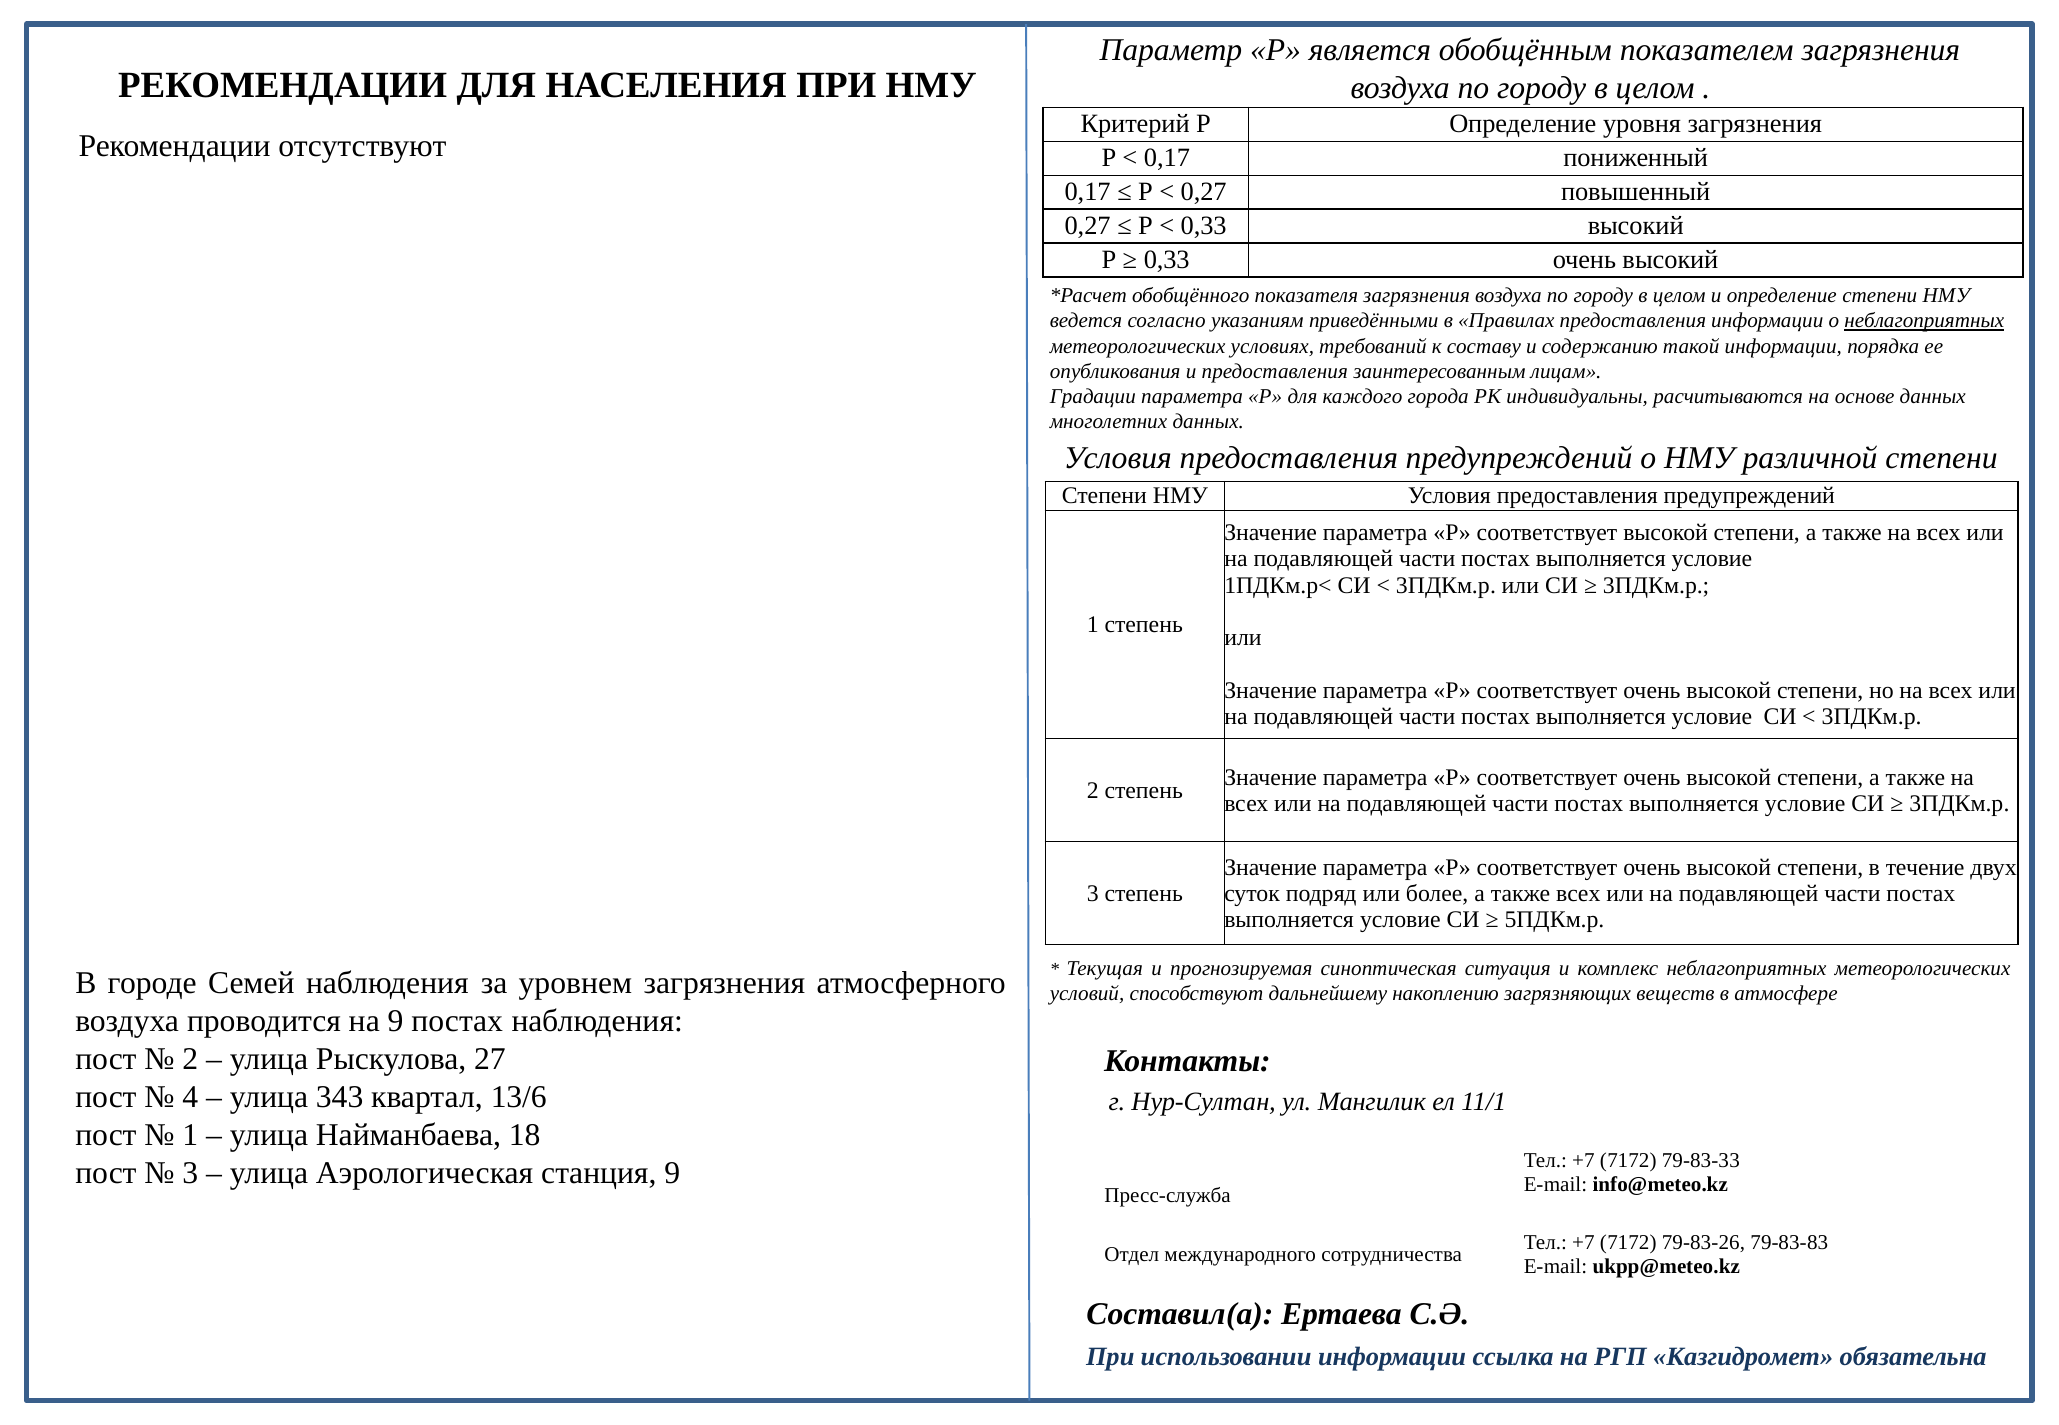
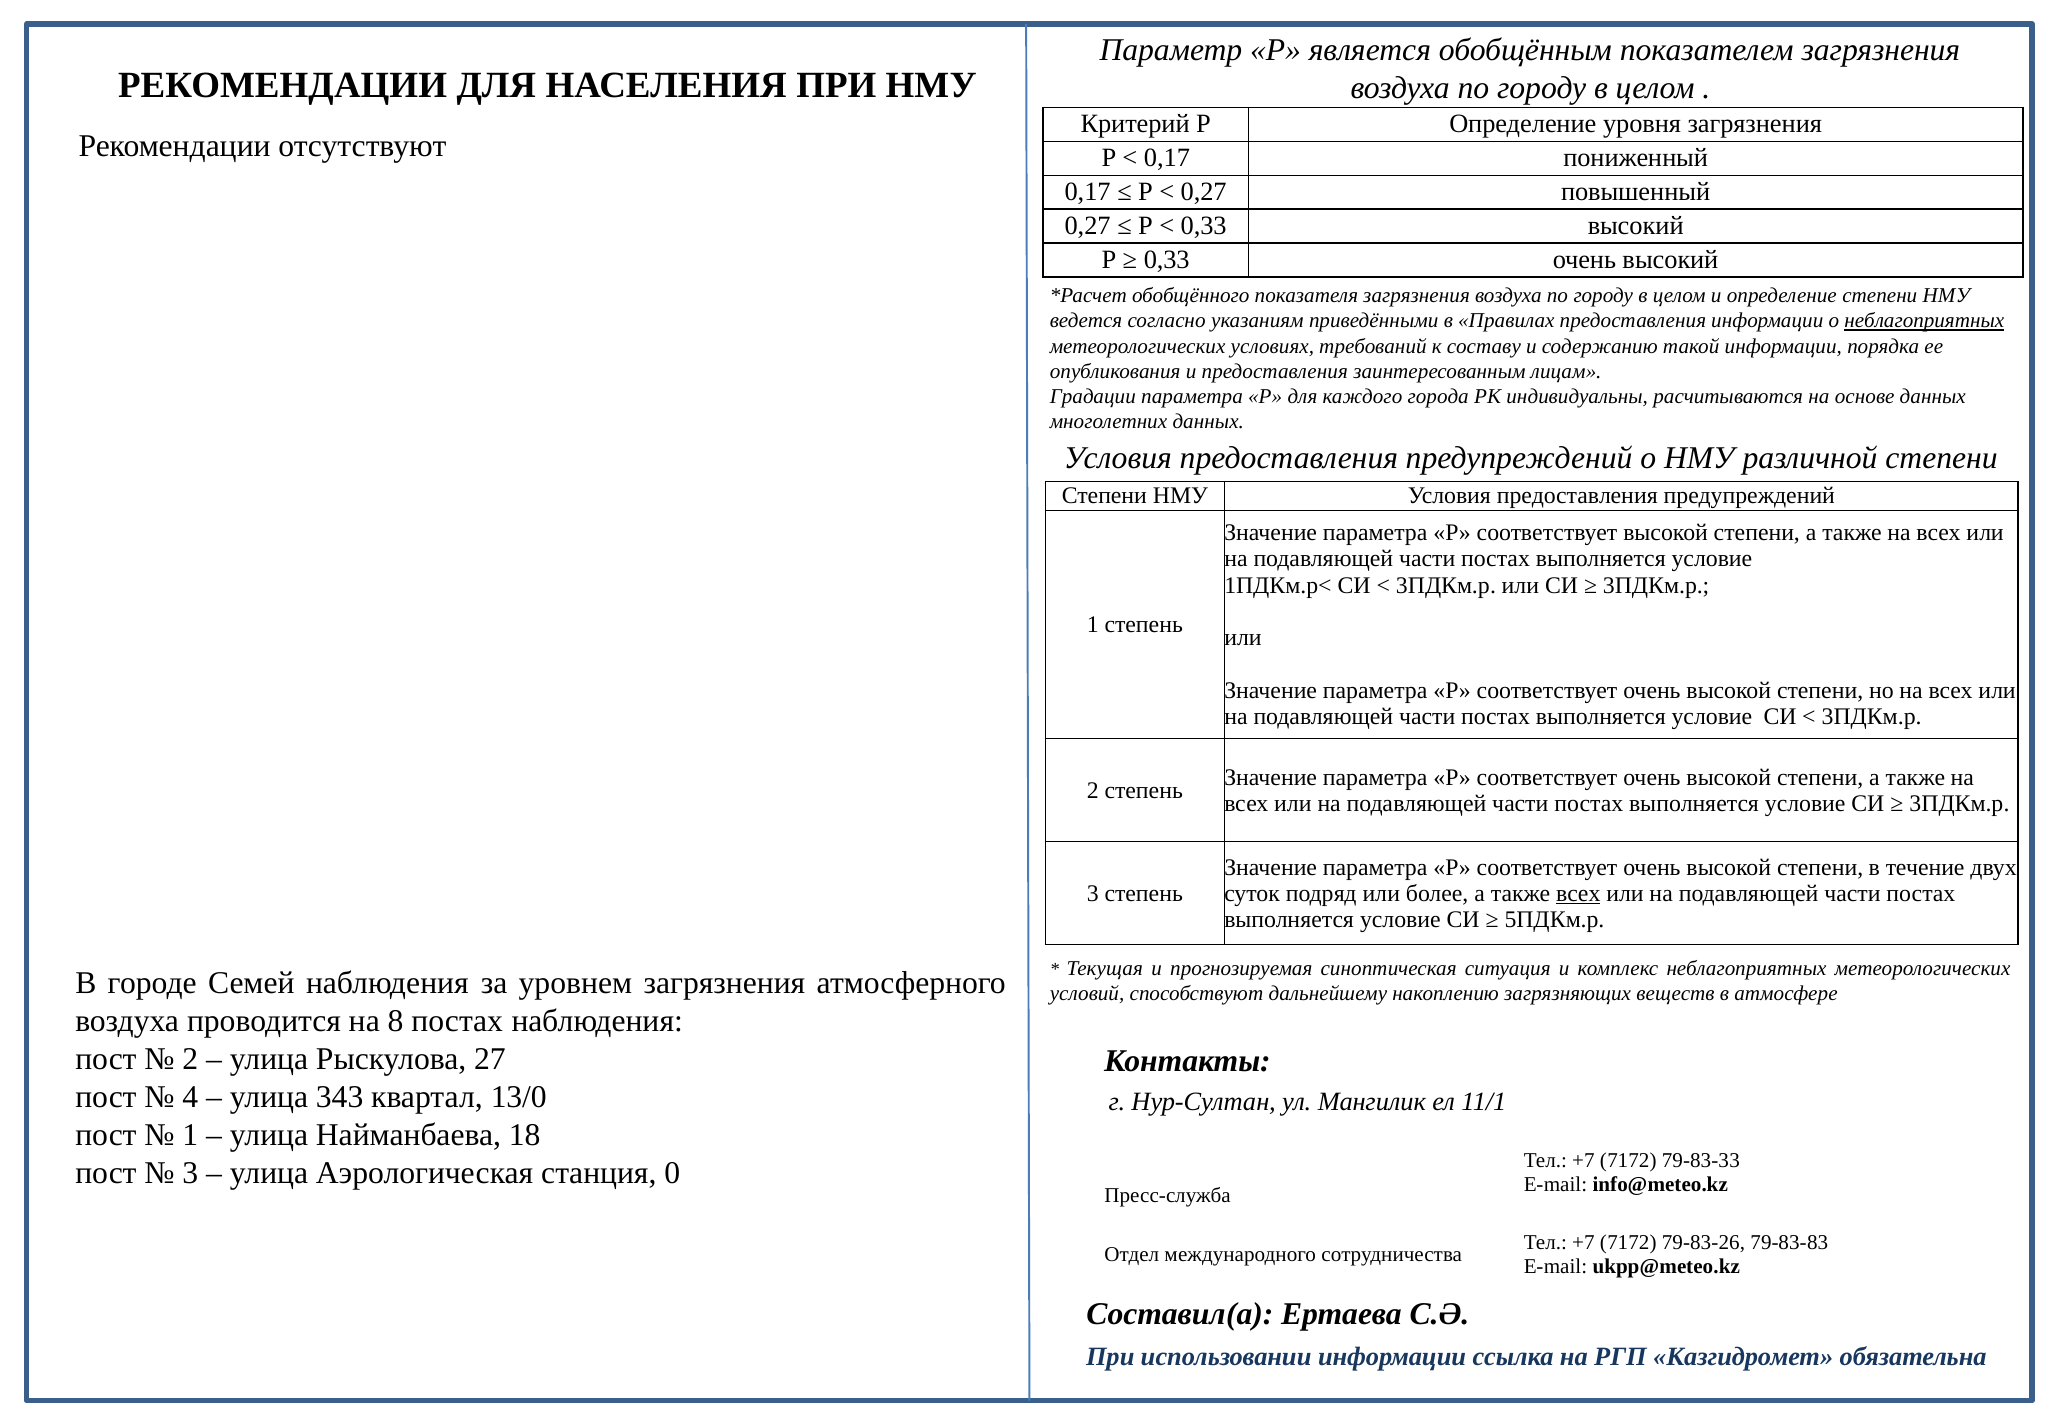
всех at (1578, 894) underline: none -> present
на 9: 9 -> 8
13/6: 13/6 -> 13/0
станция 9: 9 -> 0
